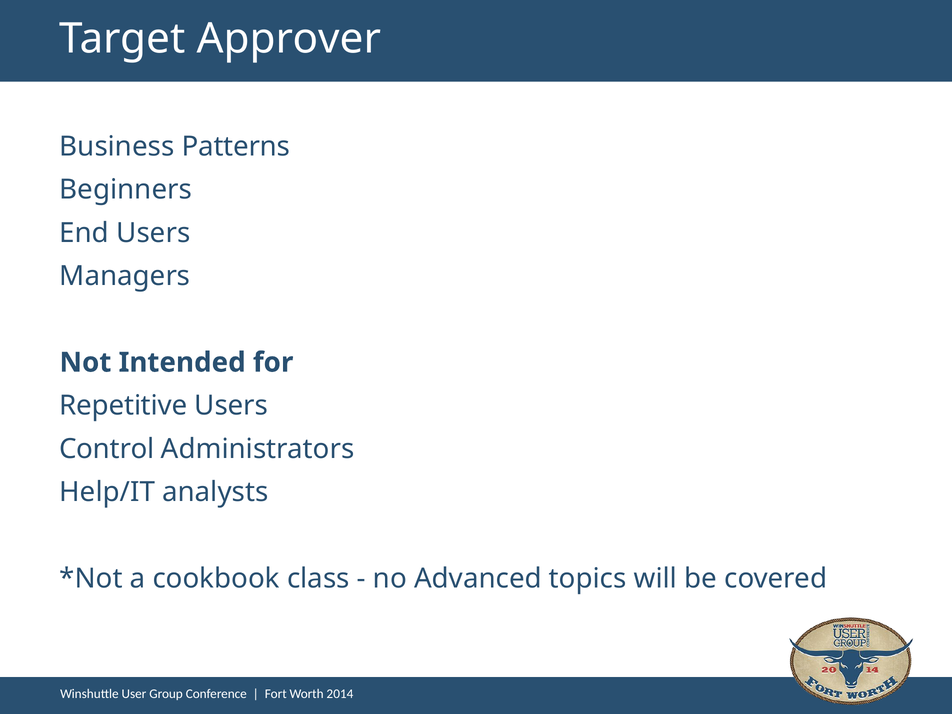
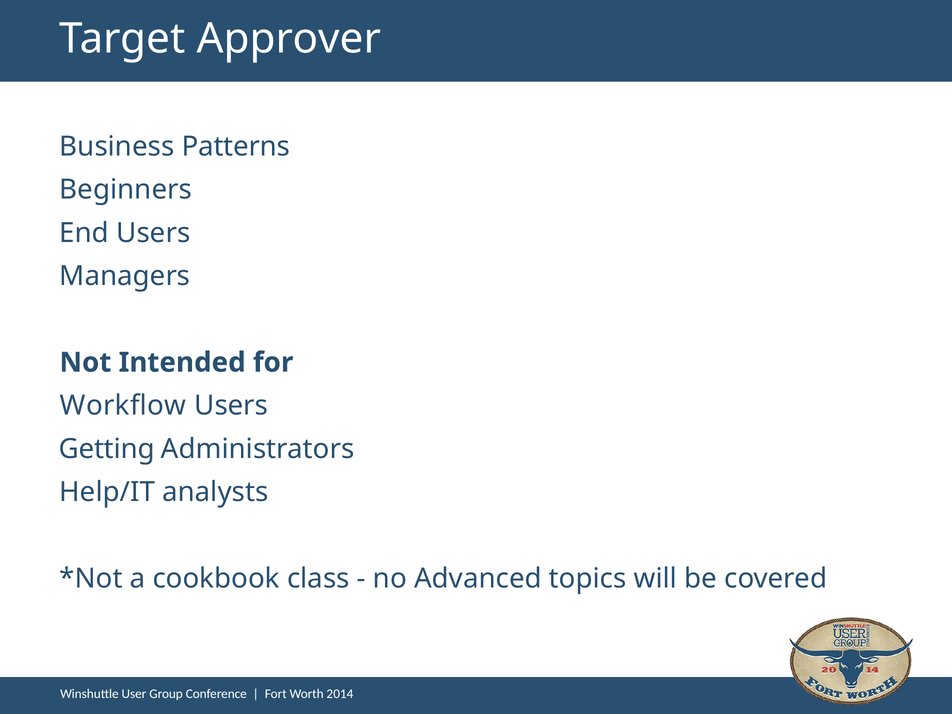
Repetitive: Repetitive -> Workflow
Control: Control -> Getting
